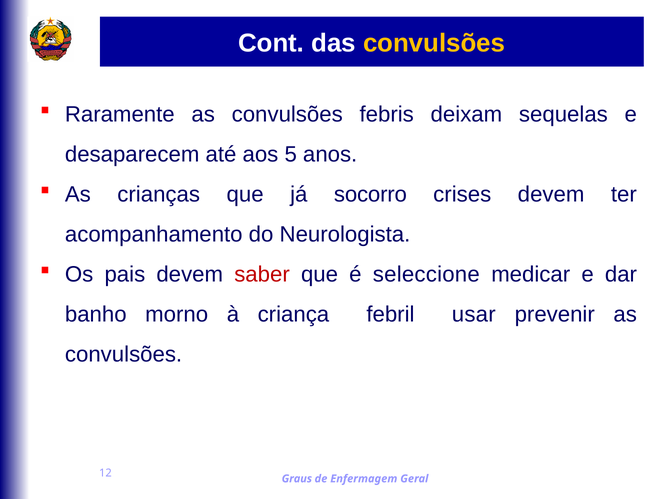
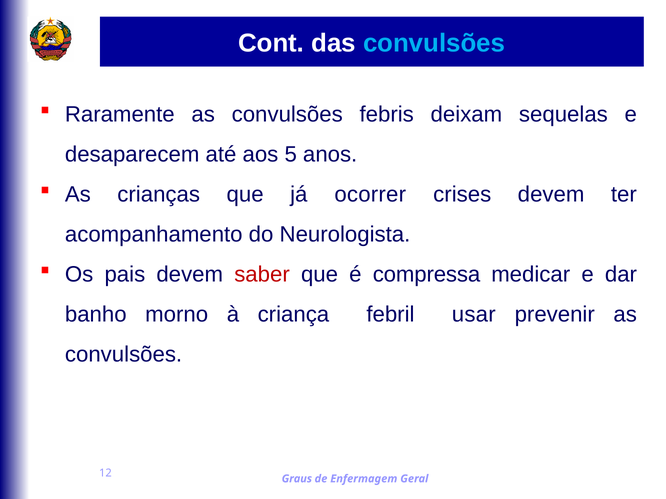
convulsões at (434, 43) colour: yellow -> light blue
socorro: socorro -> ocorrer
seleccione: seleccione -> compressa
